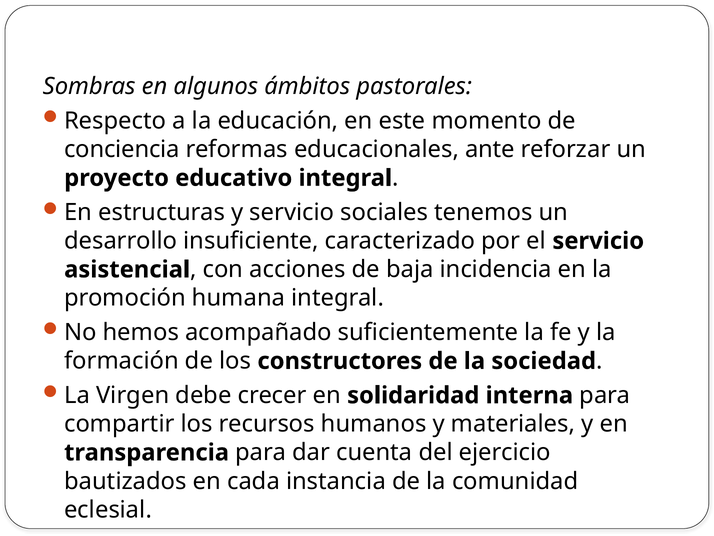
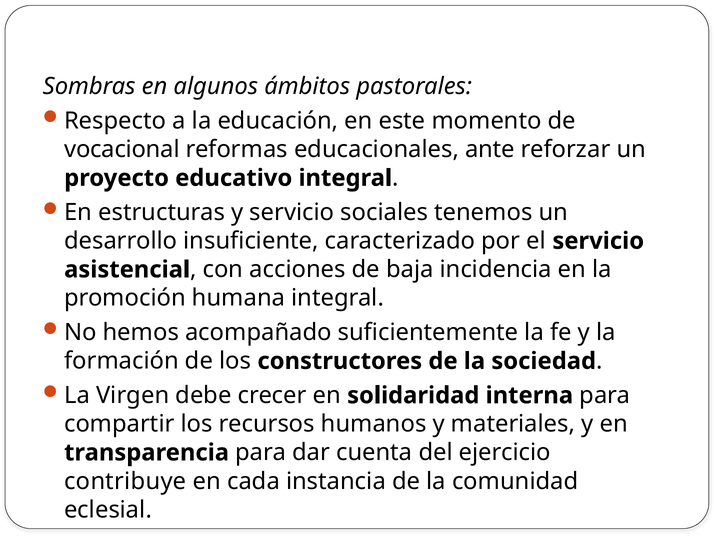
conciencia: conciencia -> vocacional
bautizados: bautizados -> contribuye
